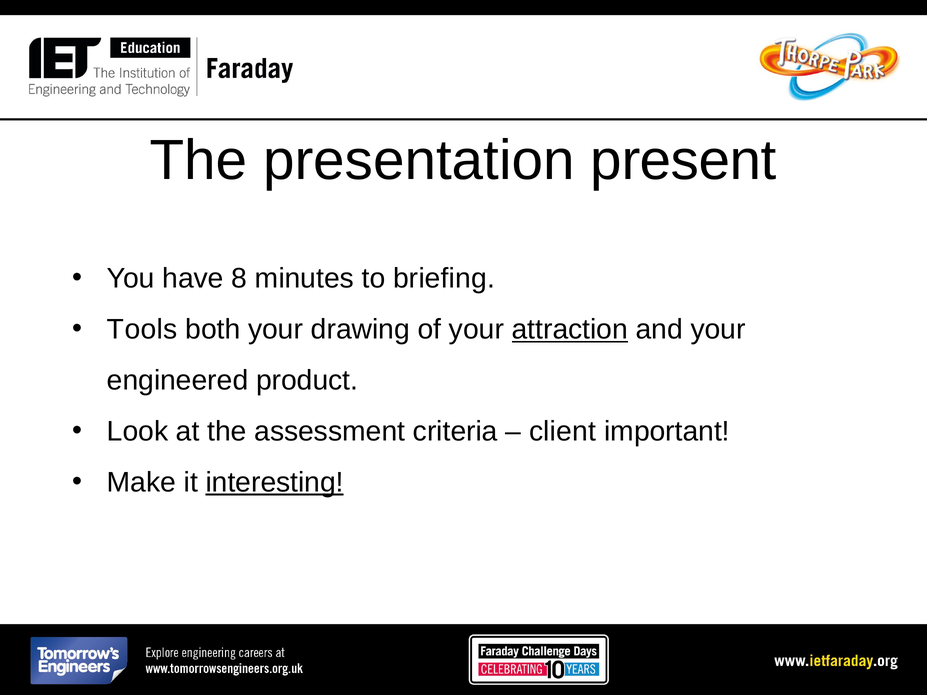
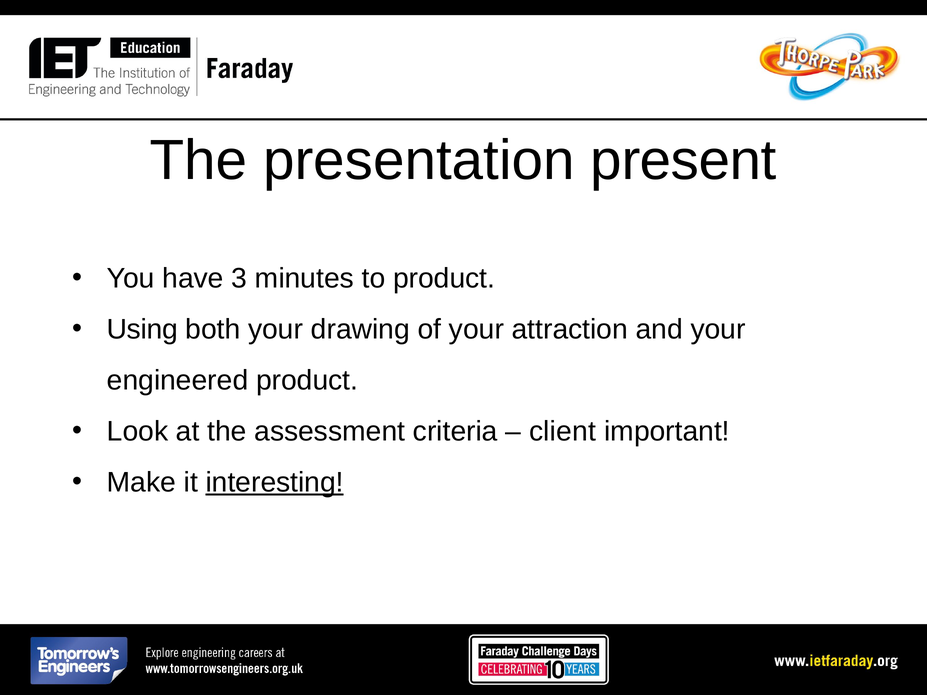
8: 8 -> 3
to briefing: briefing -> product
Tools: Tools -> Using
attraction underline: present -> none
